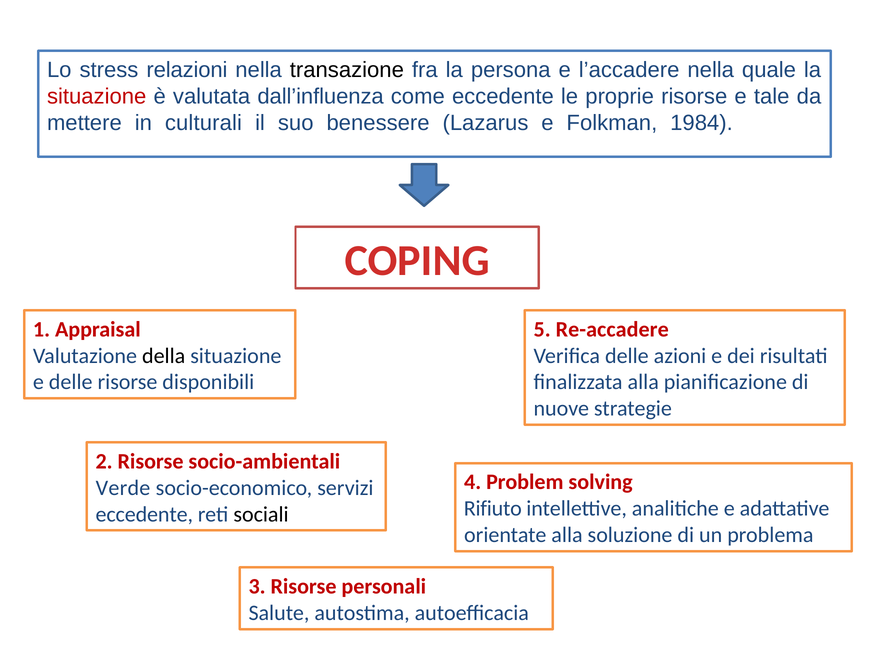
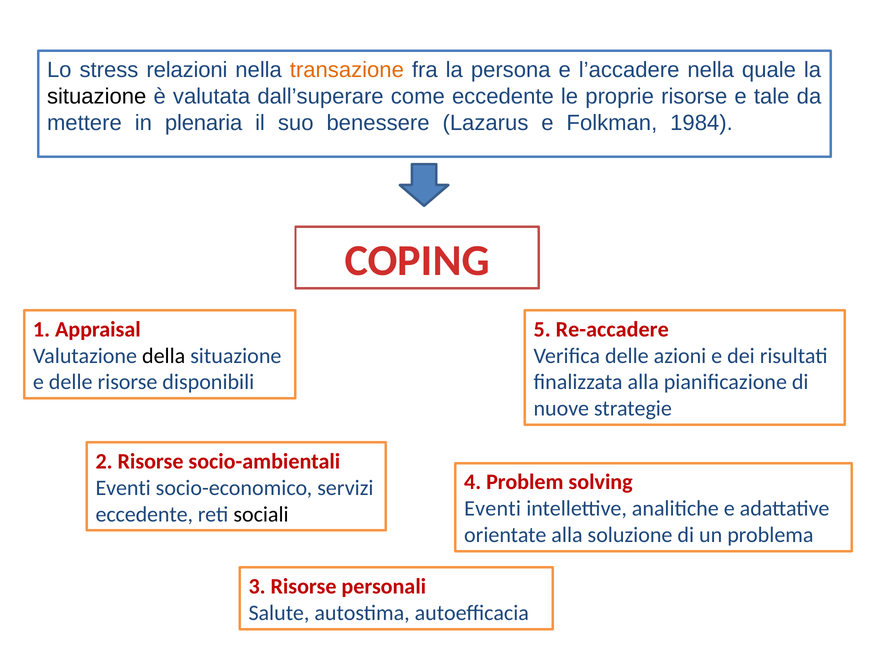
transazione colour: black -> orange
situazione at (97, 97) colour: red -> black
dall’influenza: dall’influenza -> dall’superare
culturali: culturali -> plenaria
Verde at (123, 488): Verde -> Eventi
Rifiuto at (493, 509): Rifiuto -> Eventi
